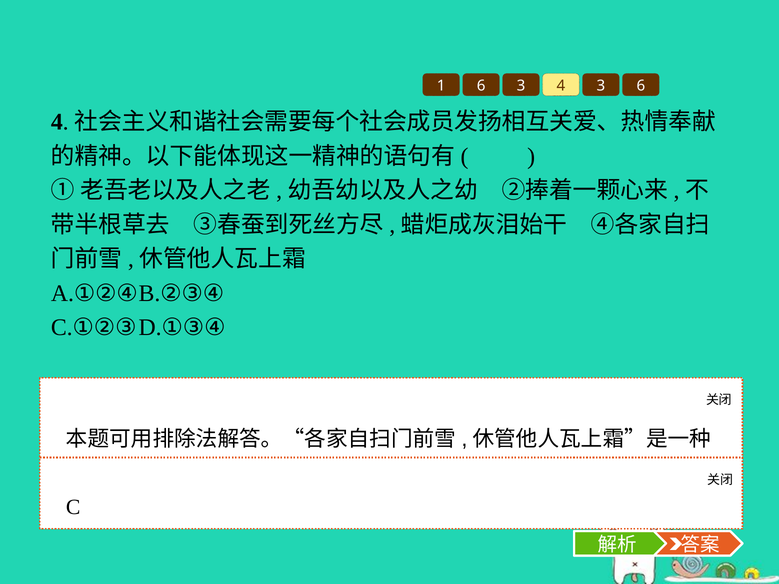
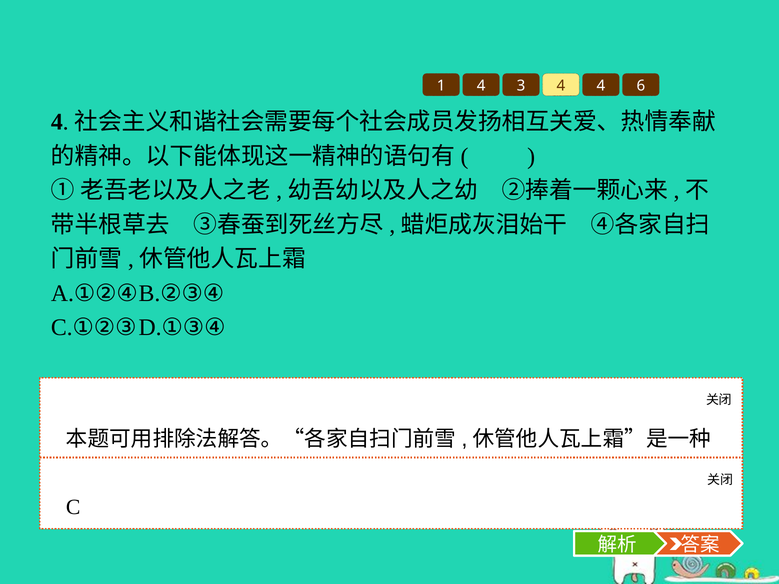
1 6: 6 -> 4
4 3: 3 -> 4
